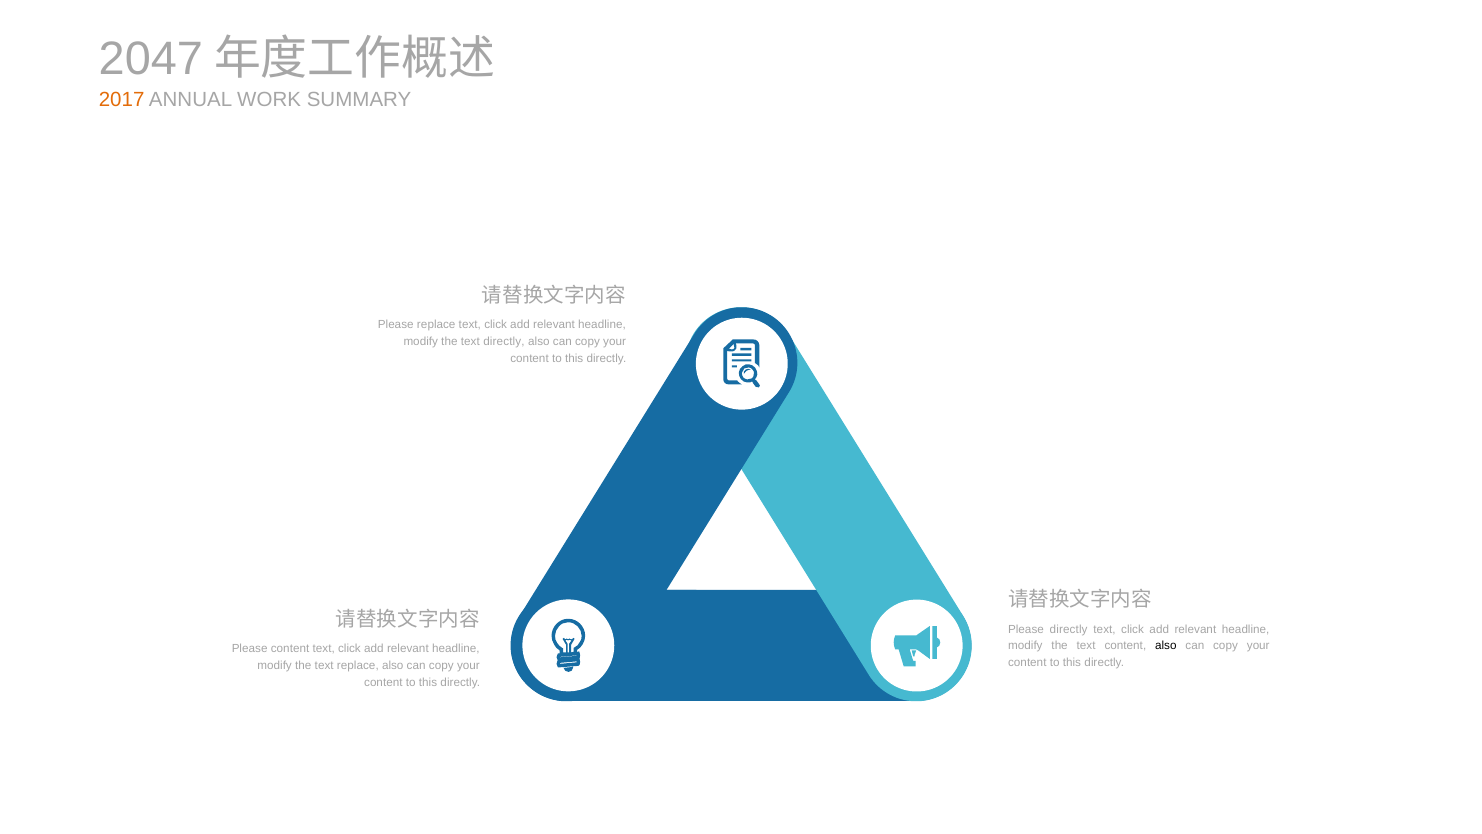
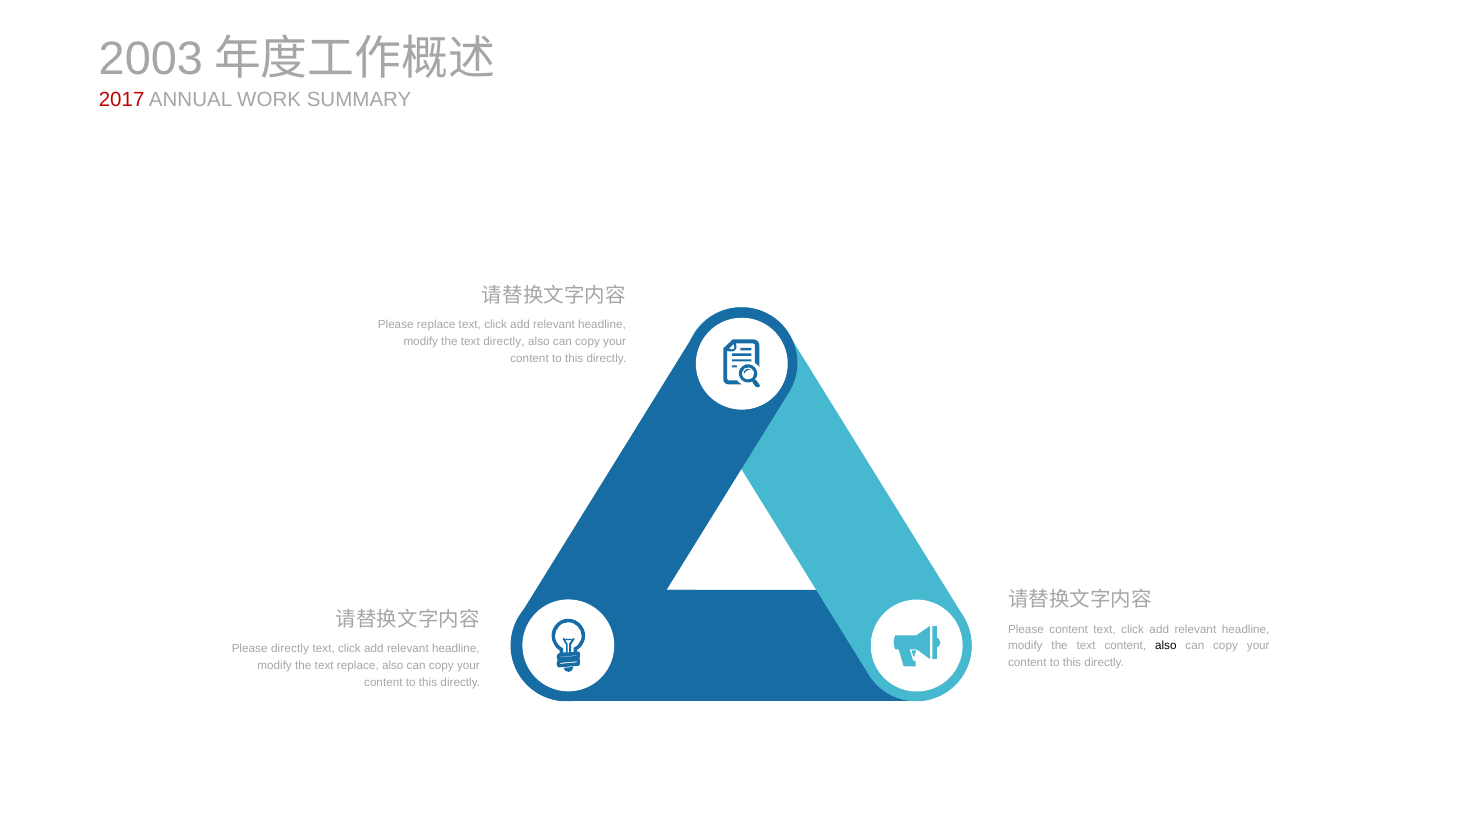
2047: 2047 -> 2003
2017 colour: orange -> red
Please directly: directly -> content
Please content: content -> directly
